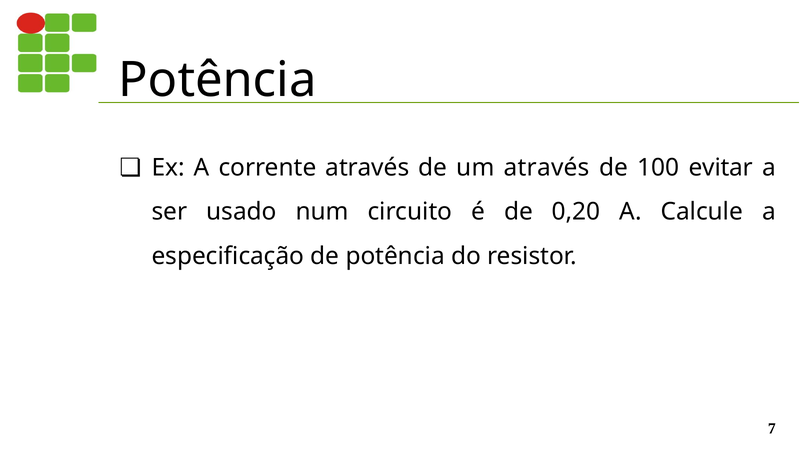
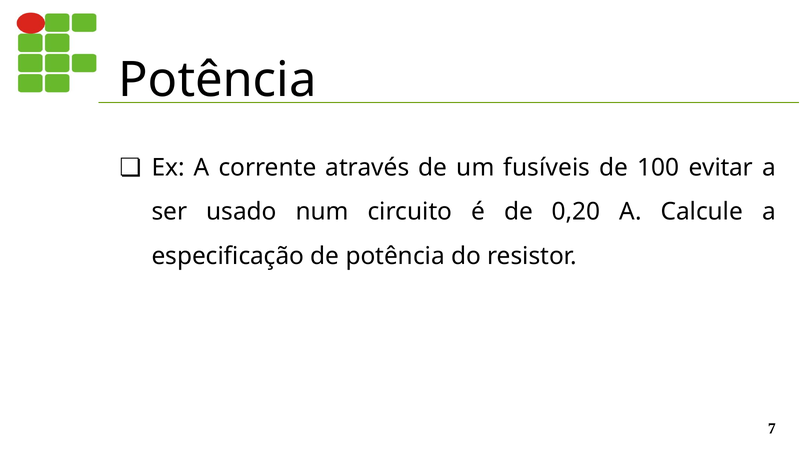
um através: através -> fusíveis
